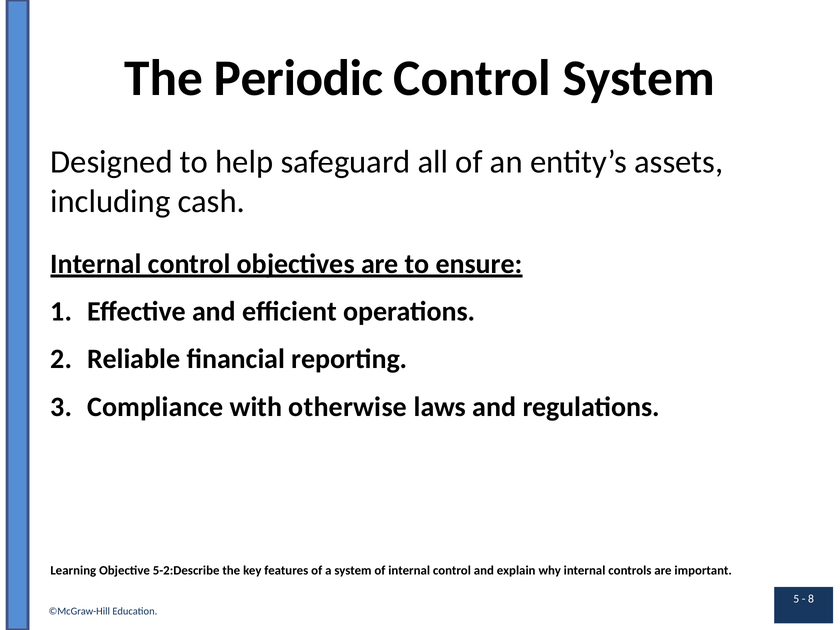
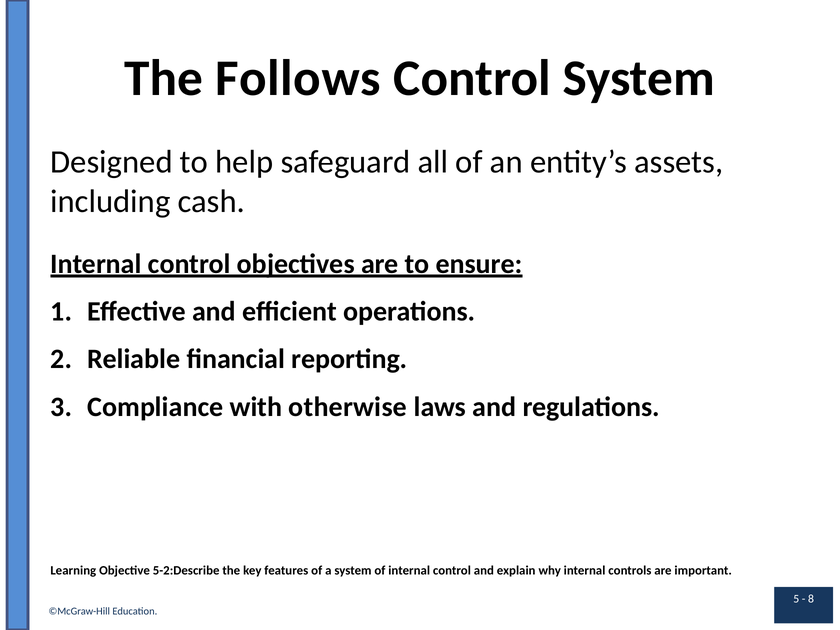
Periodic: Periodic -> Follows
